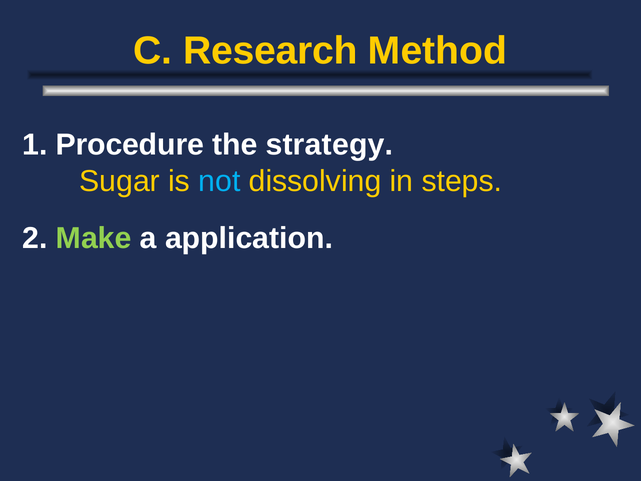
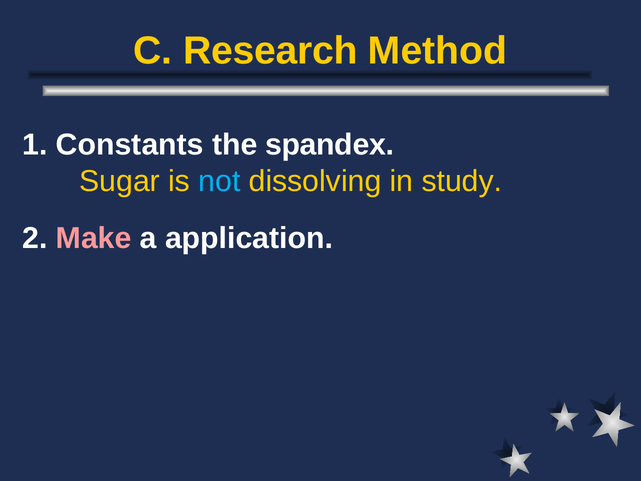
Procedure: Procedure -> Constants
strategy: strategy -> spandex
steps: steps -> study
Make colour: light green -> pink
